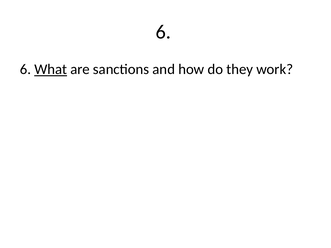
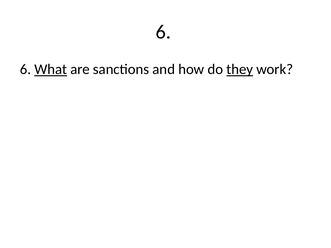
they underline: none -> present
